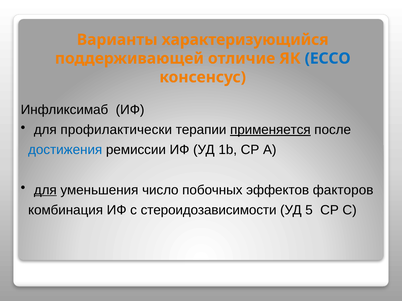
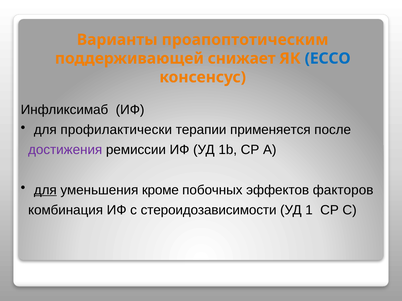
характеризующийся: характеризующийся -> проапоптотическим
отличие: отличие -> снижает
применяется underline: present -> none
достижения colour: blue -> purple
число: число -> кроме
5: 5 -> 1
